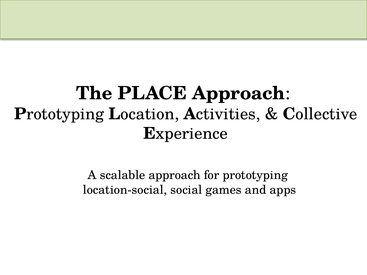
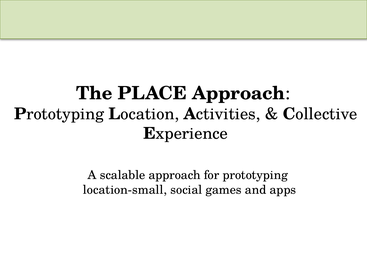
location-social: location-social -> location-small
